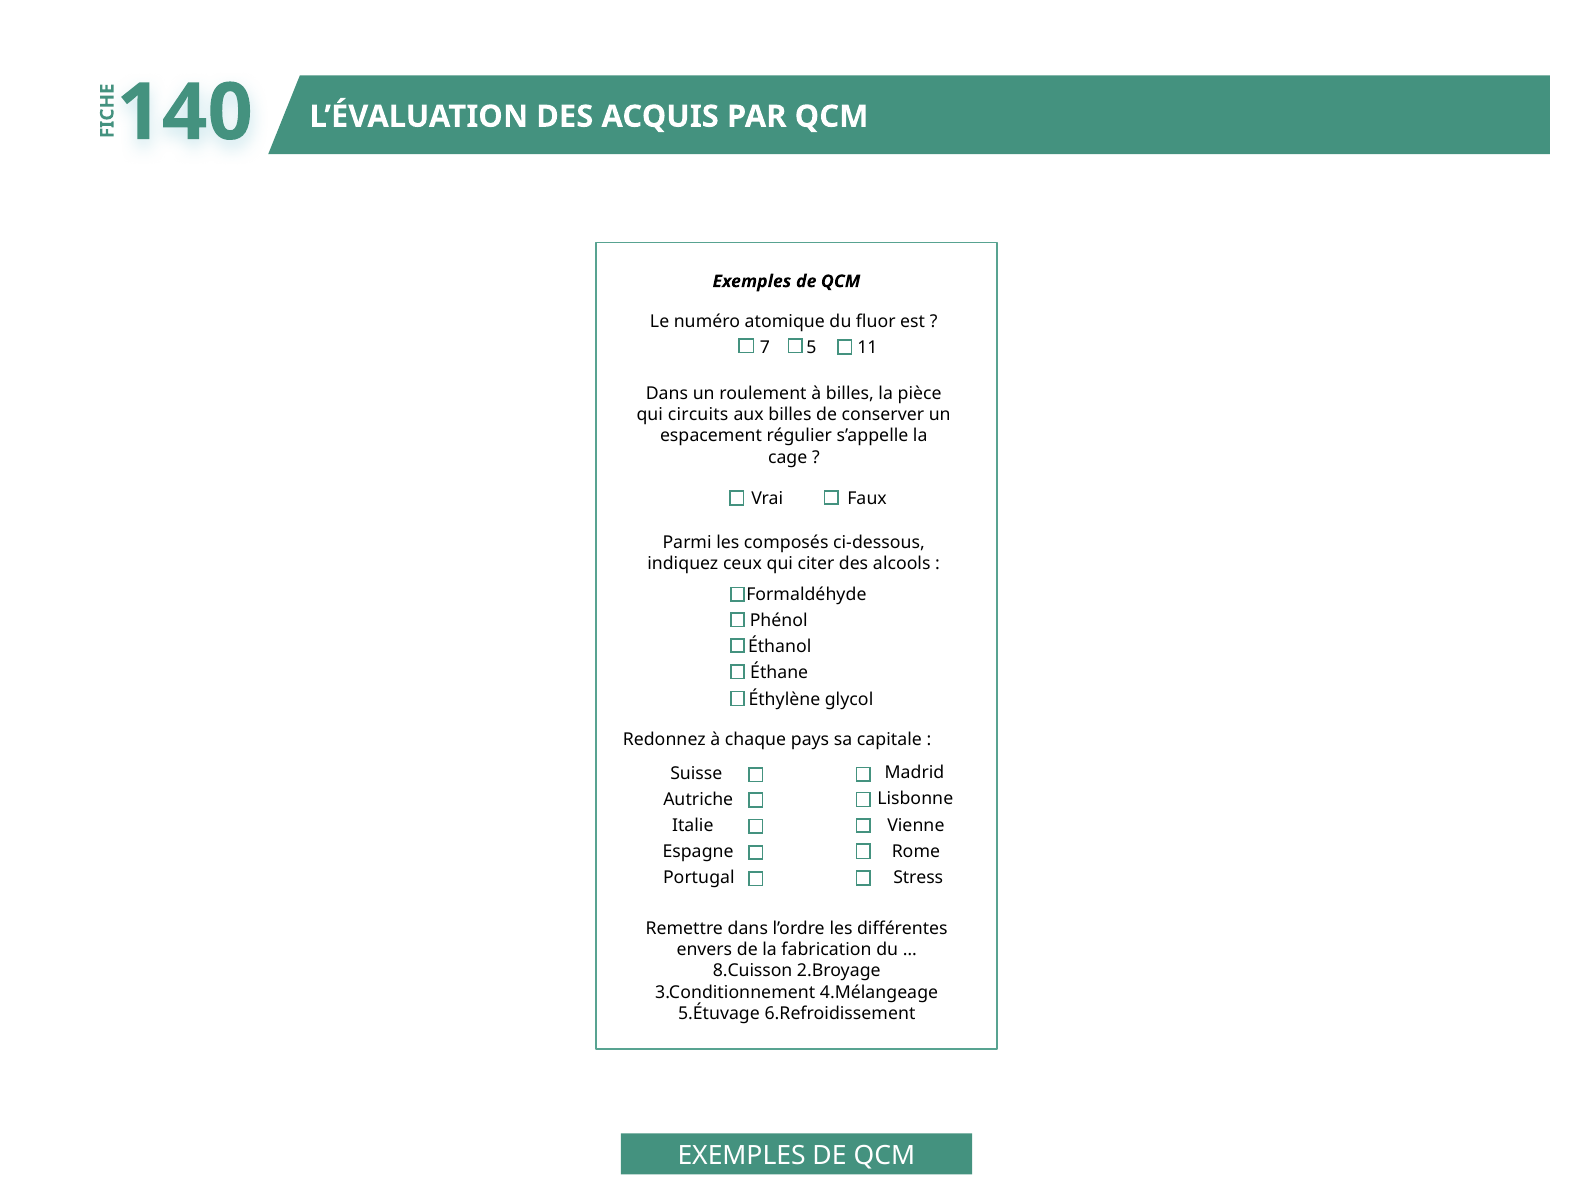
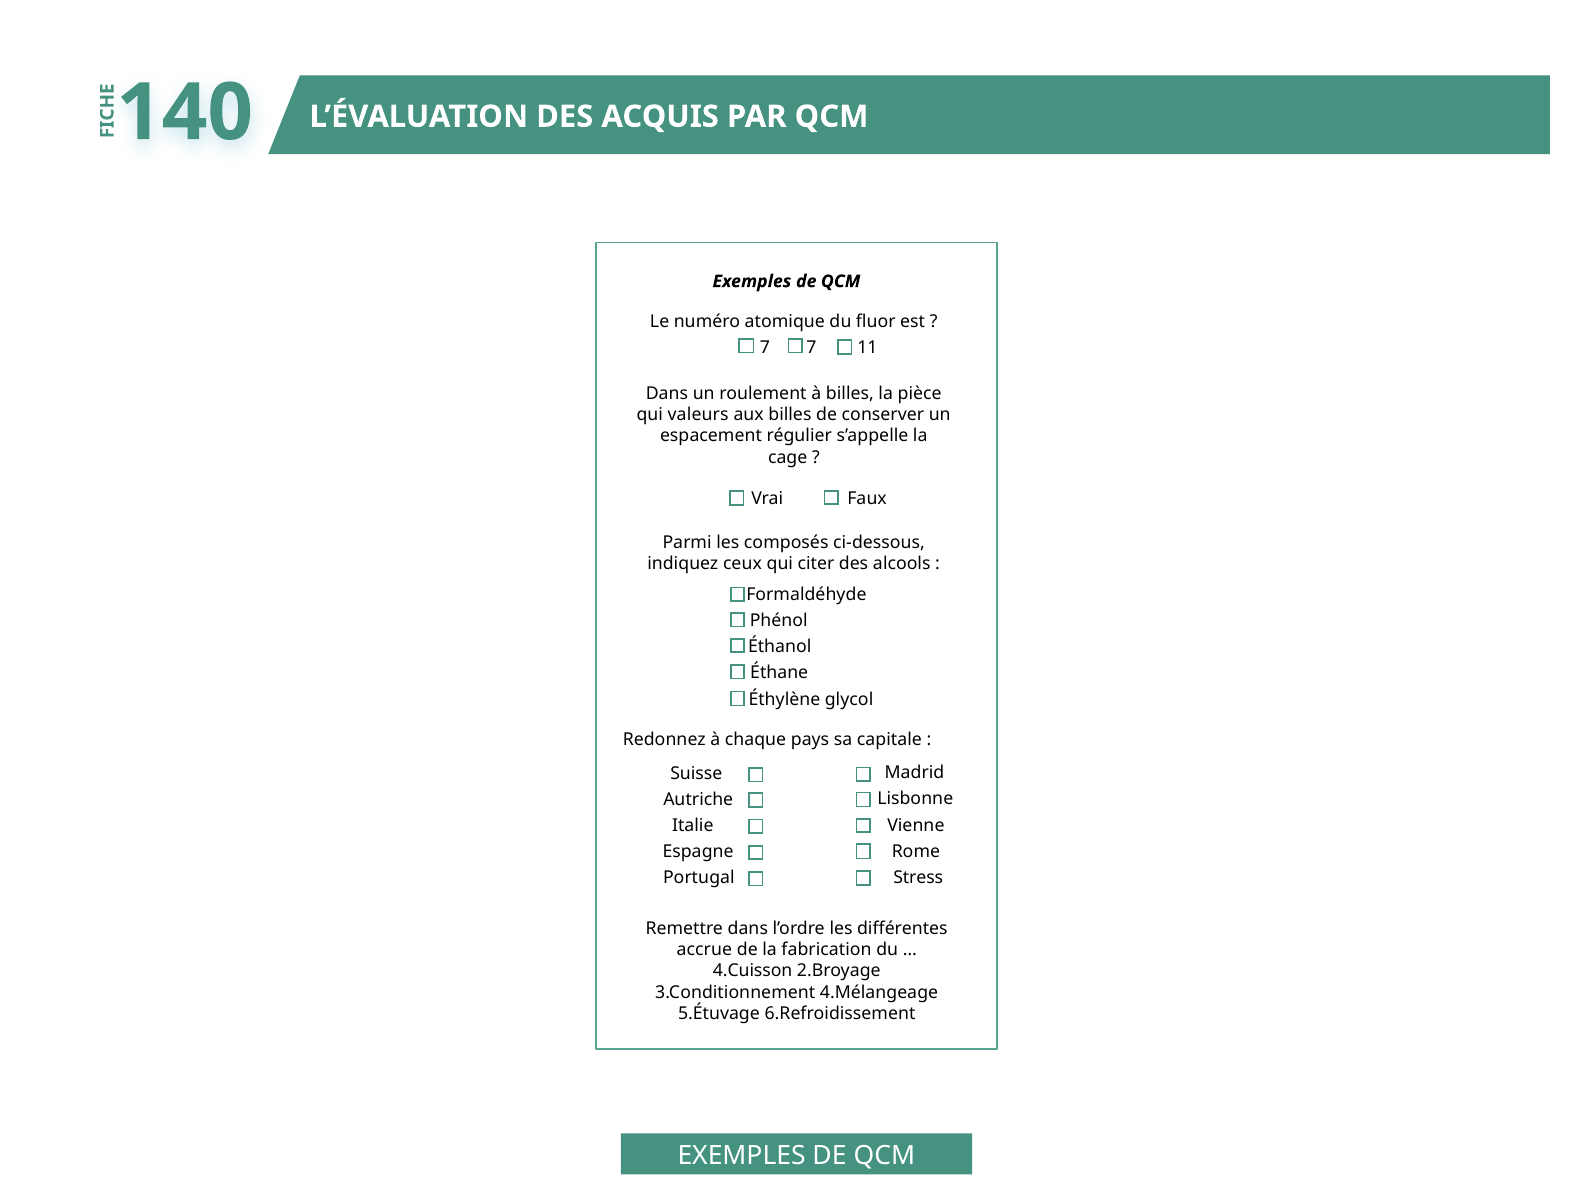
7 5: 5 -> 7
circuits: circuits -> valeurs
envers: envers -> accrue
8.Cuisson: 8.Cuisson -> 4.Cuisson
